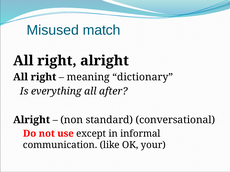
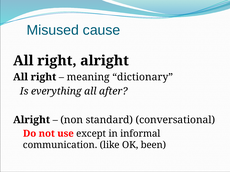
match: match -> cause
your: your -> been
